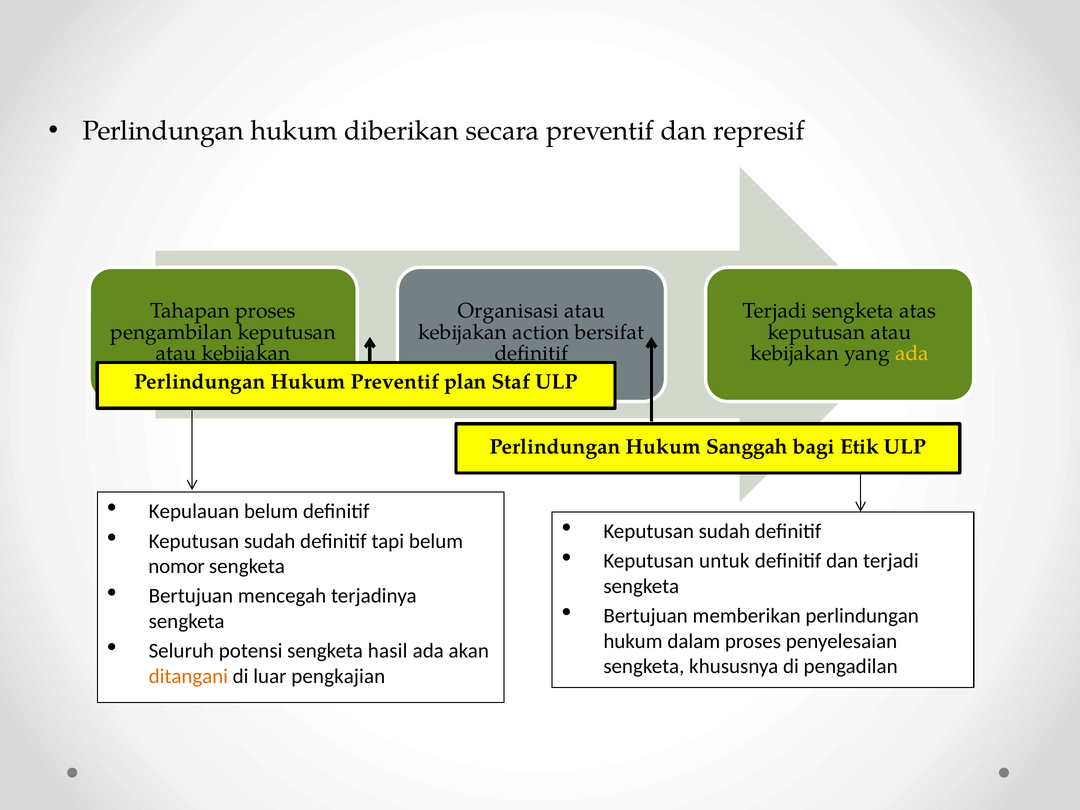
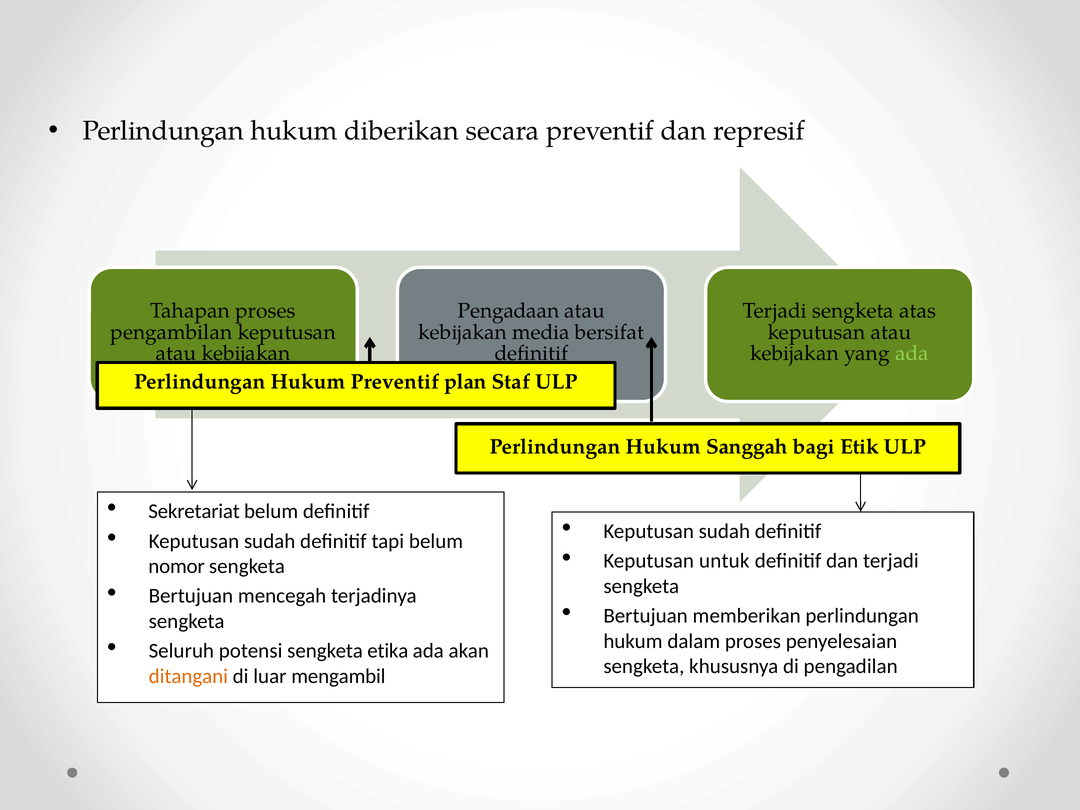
Organisasi: Organisasi -> Pengadaan
action: action -> media
ada at (912, 353) colour: yellow -> light green
Kepulauan: Kepulauan -> Sekretariat
hasil: hasil -> etika
pengkajian: pengkajian -> mengambil
